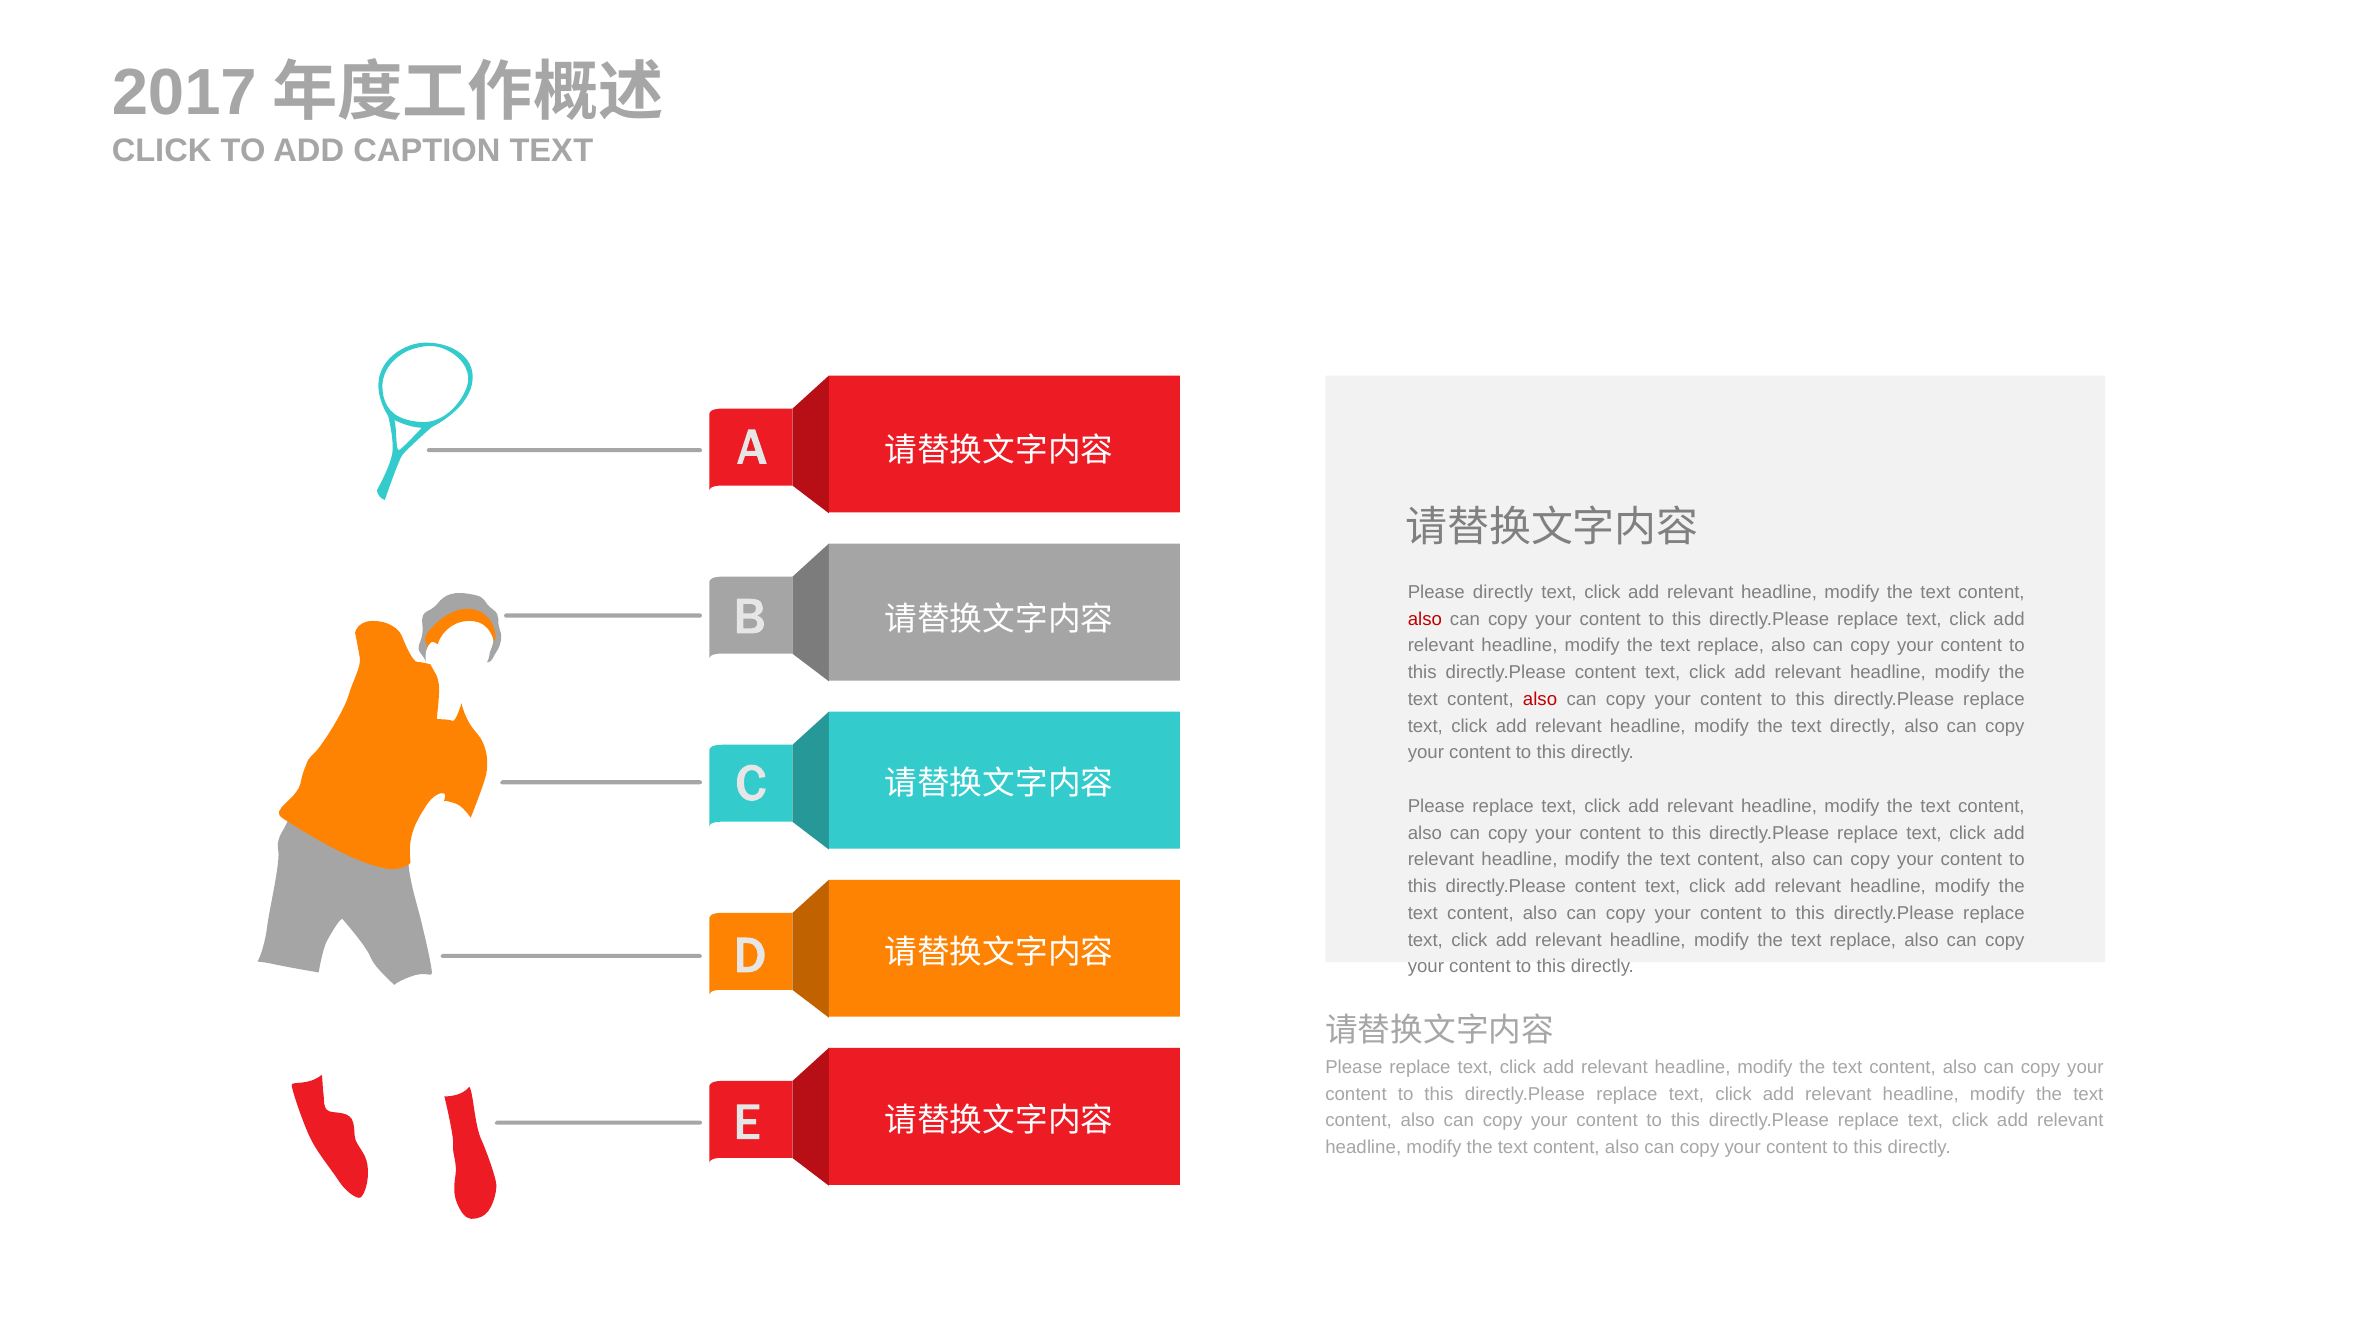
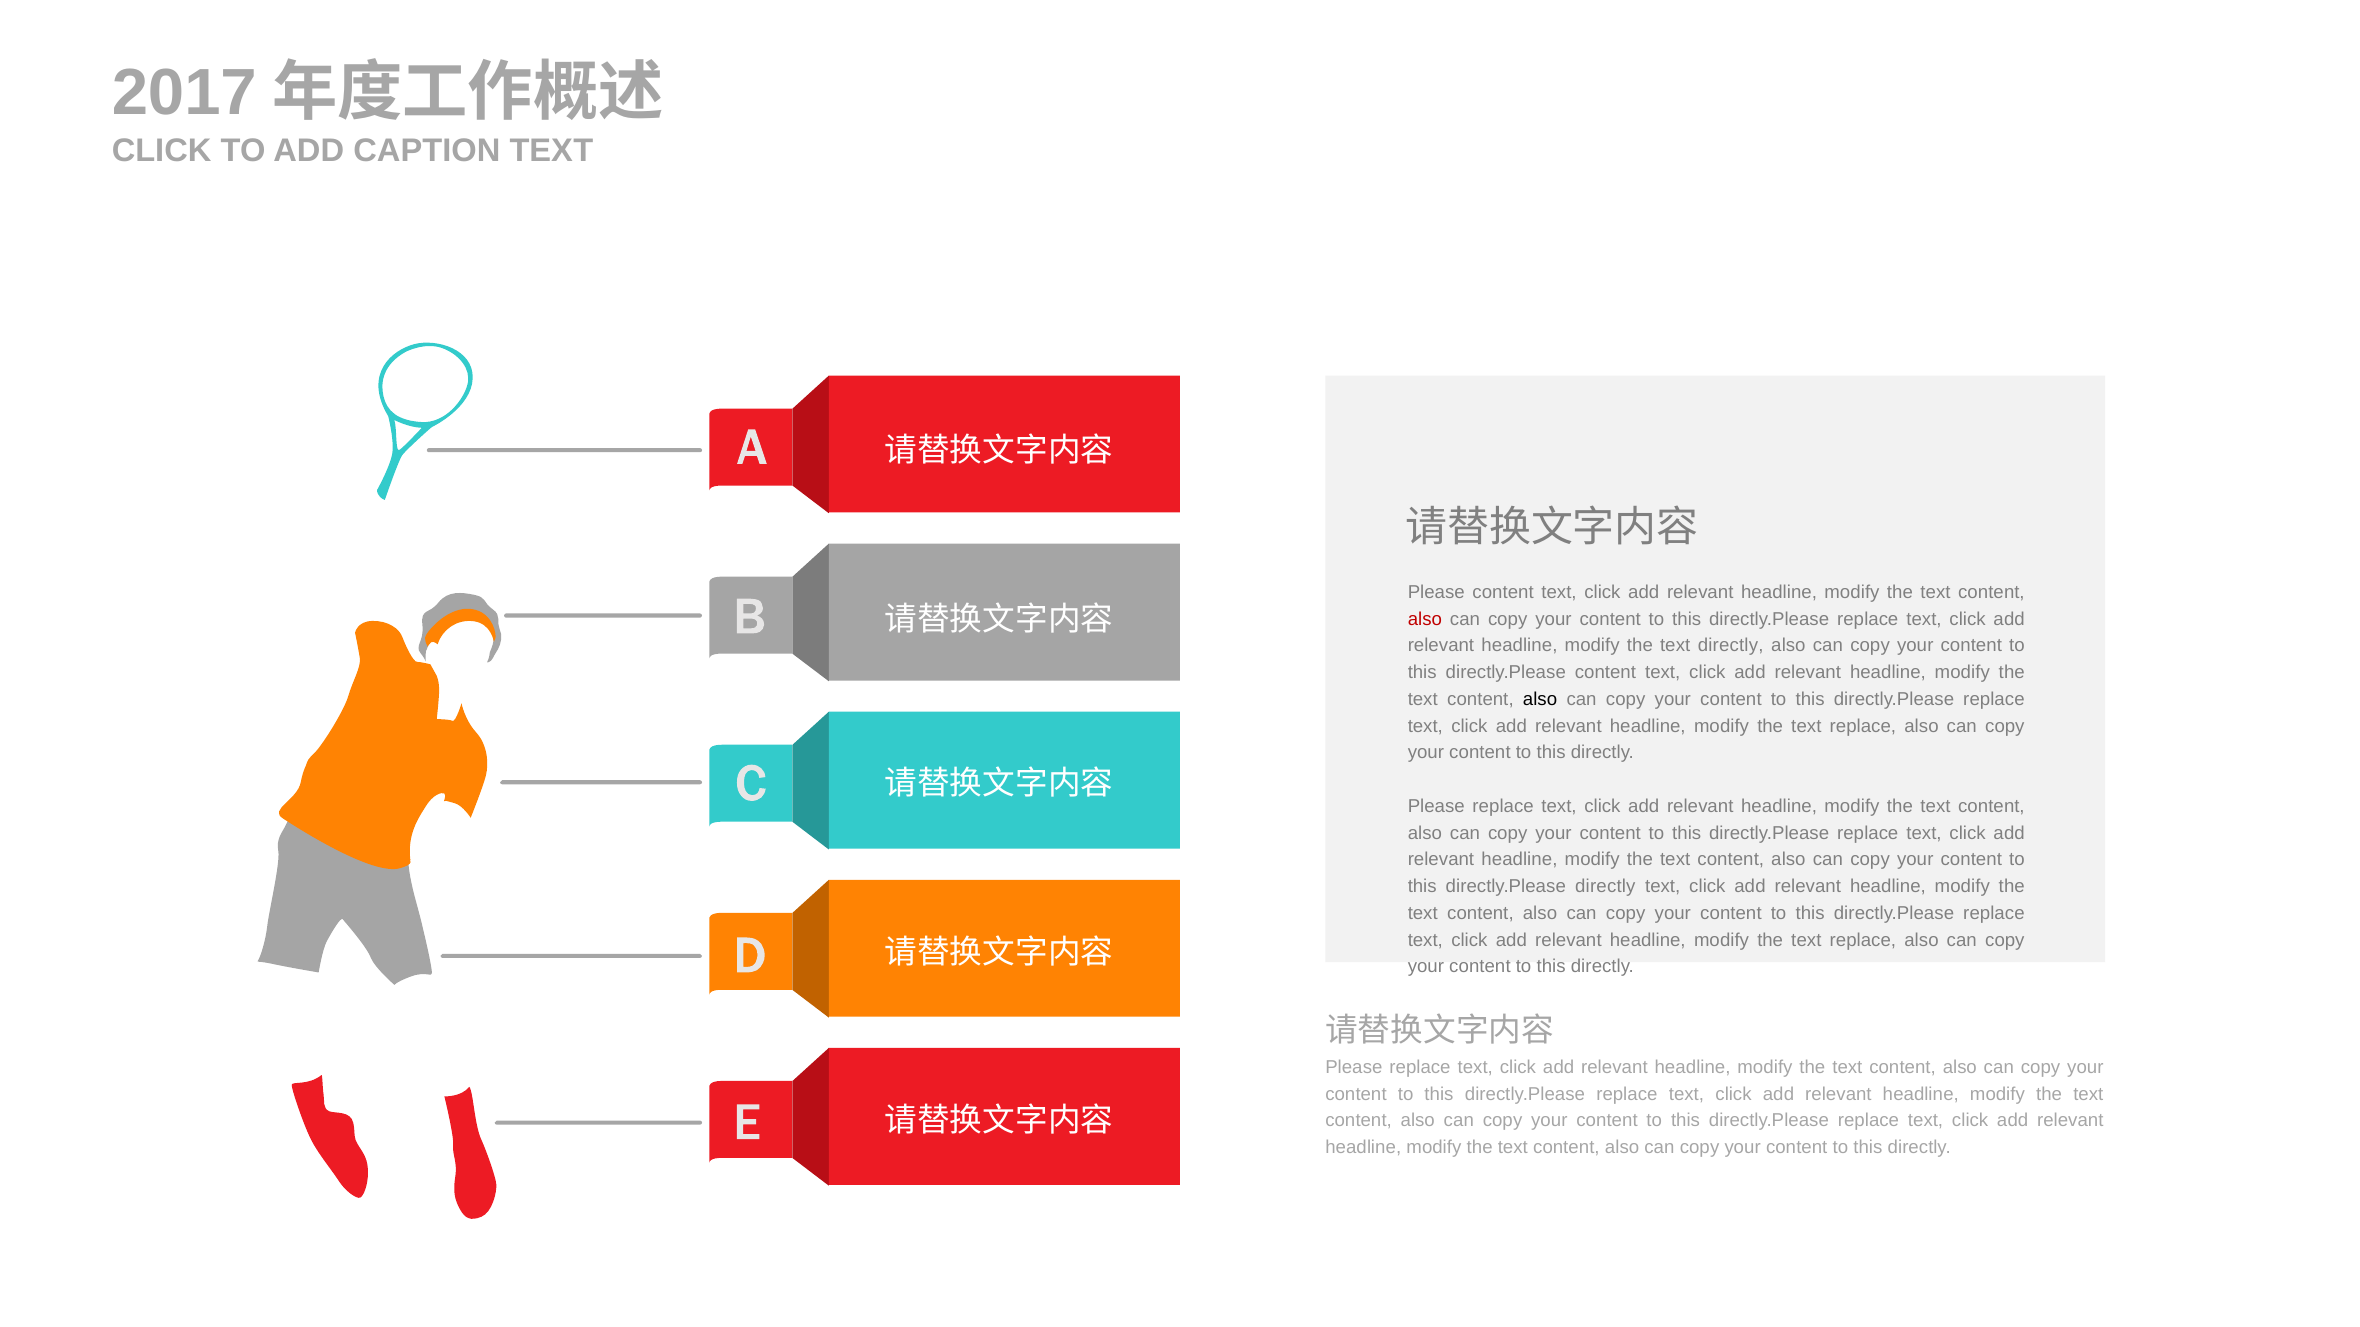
Please directly: directly -> content
replace at (1731, 646): replace -> directly
also at (1540, 699) colour: red -> black
directly at (1863, 726): directly -> replace
content at (1605, 887): content -> directly
